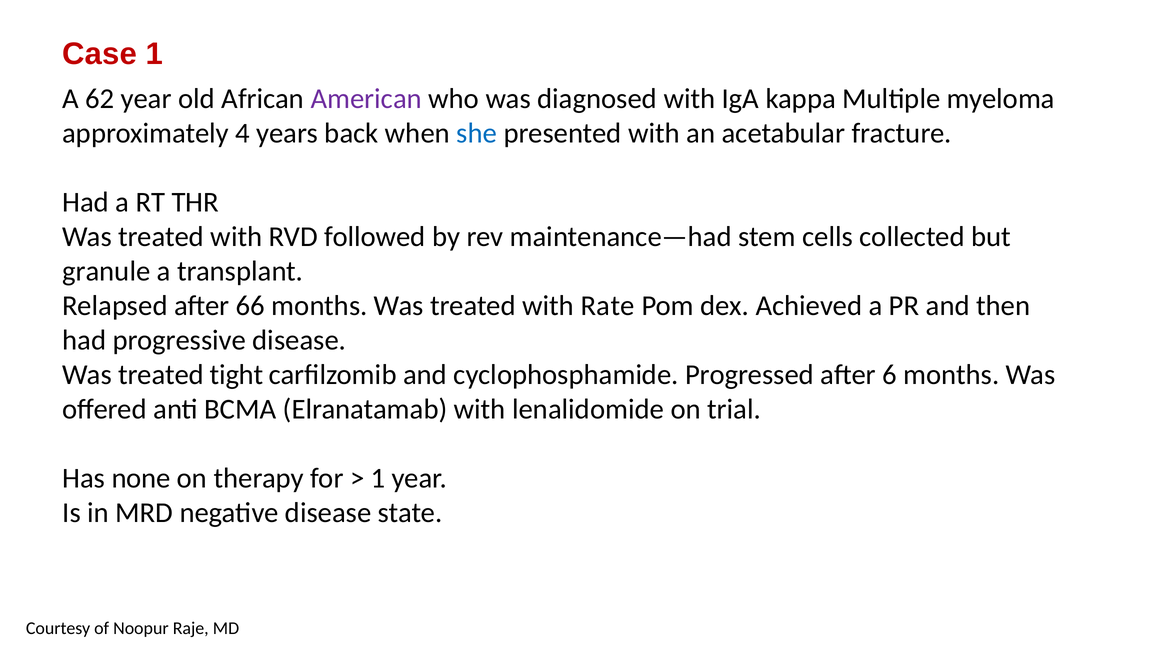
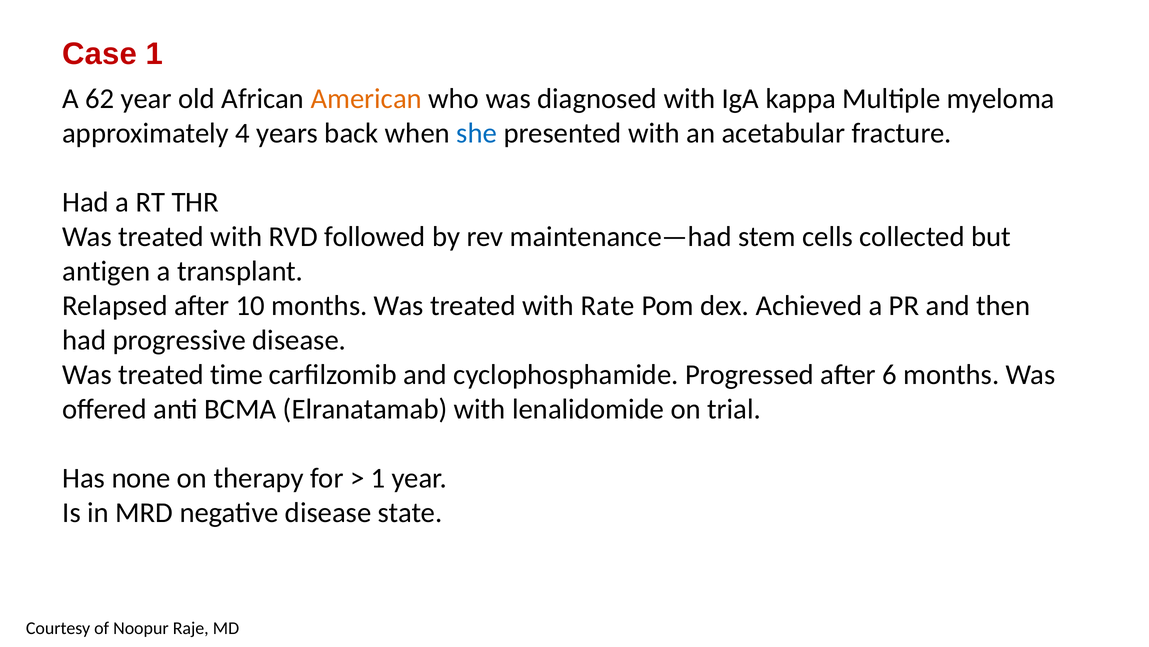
American colour: purple -> orange
granule: granule -> antigen
66: 66 -> 10
tight: tight -> time
